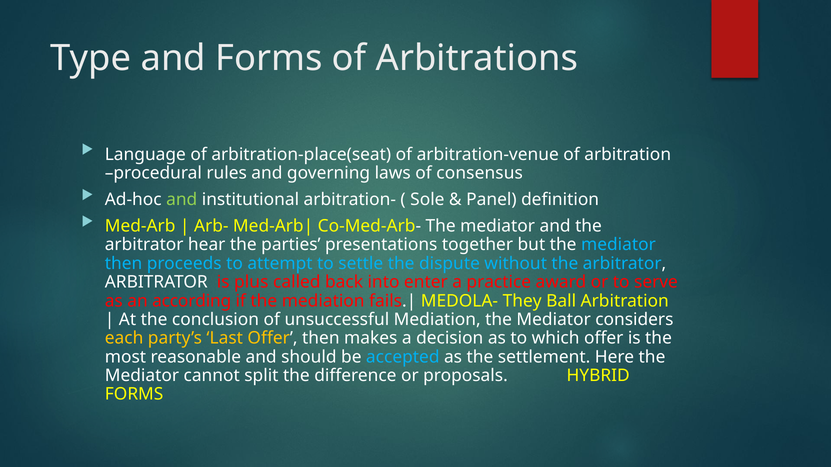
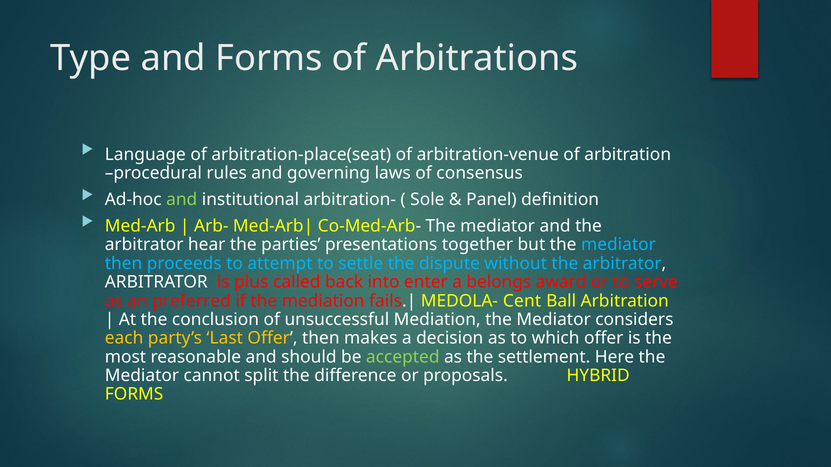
practice: practice -> belongs
according: according -> preferred
They: They -> Cent
accepted colour: light blue -> light green
